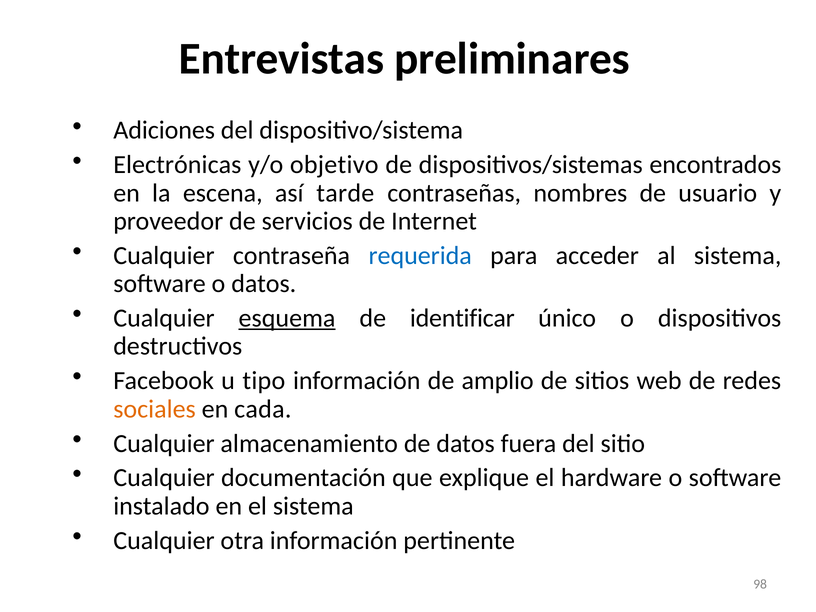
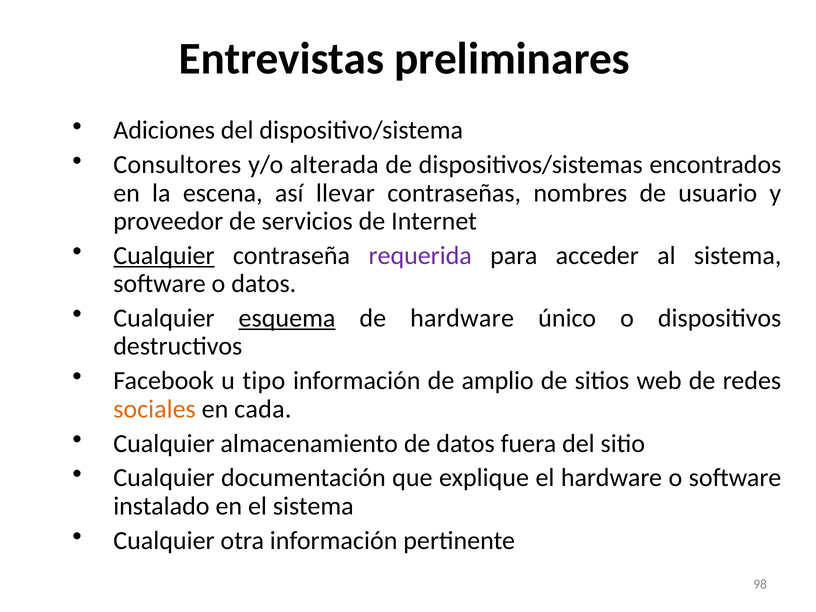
Electrónicas: Electrónicas -> Consultores
objetivo: objetivo -> alterada
tarde: tarde -> llevar
Cualquier at (164, 256) underline: none -> present
requerida colour: blue -> purple
de identificar: identificar -> hardware
